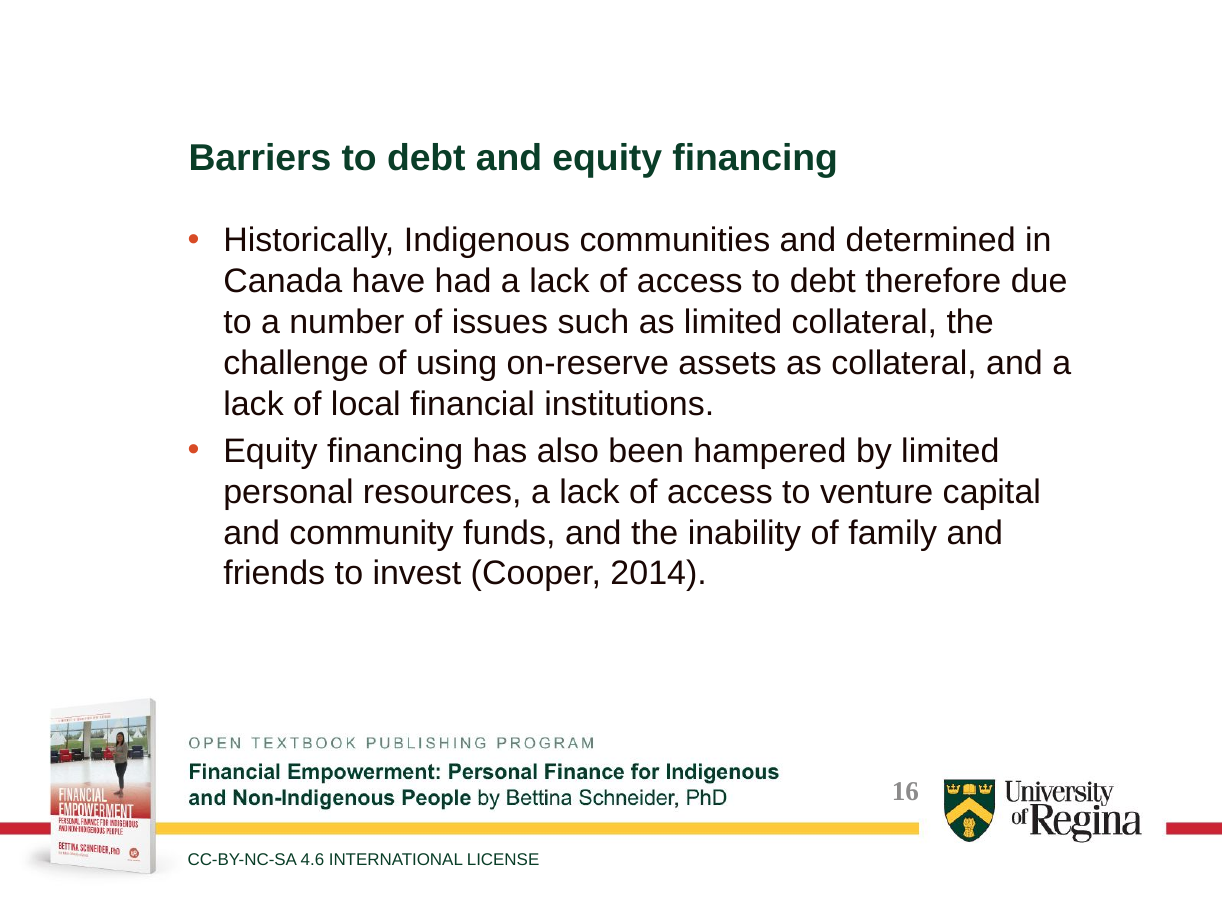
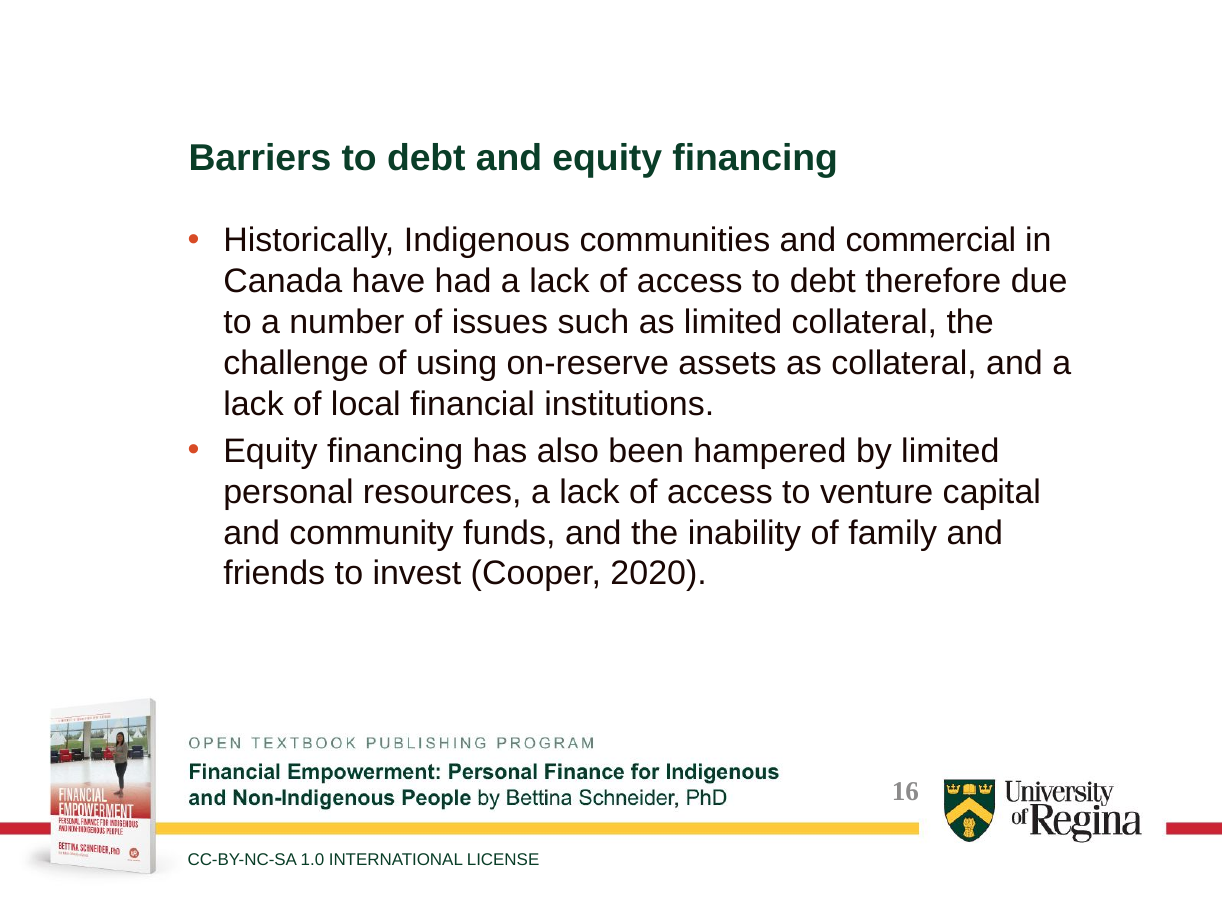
determined: determined -> commercial
2014: 2014 -> 2020
4.6: 4.6 -> 1.0
